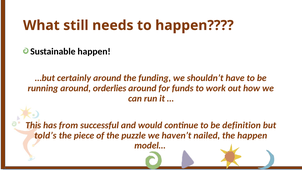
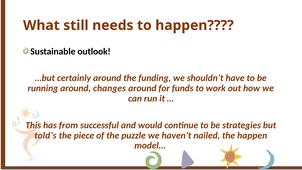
Sustainable happen: happen -> outlook
orderlies: orderlies -> changes
definition: definition -> strategies
